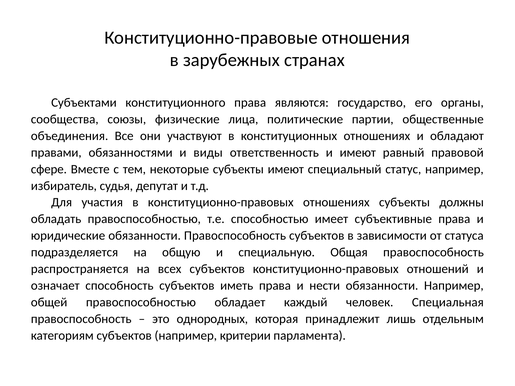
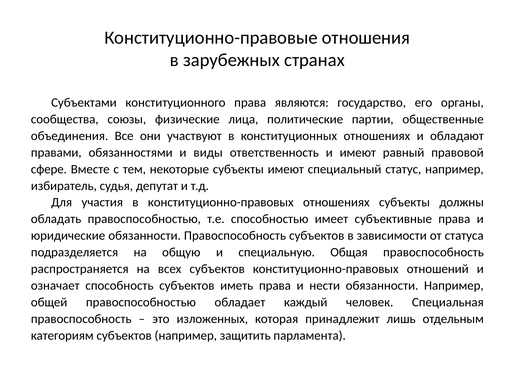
однородных: однородных -> изложенных
критерии: критерии -> защитить
